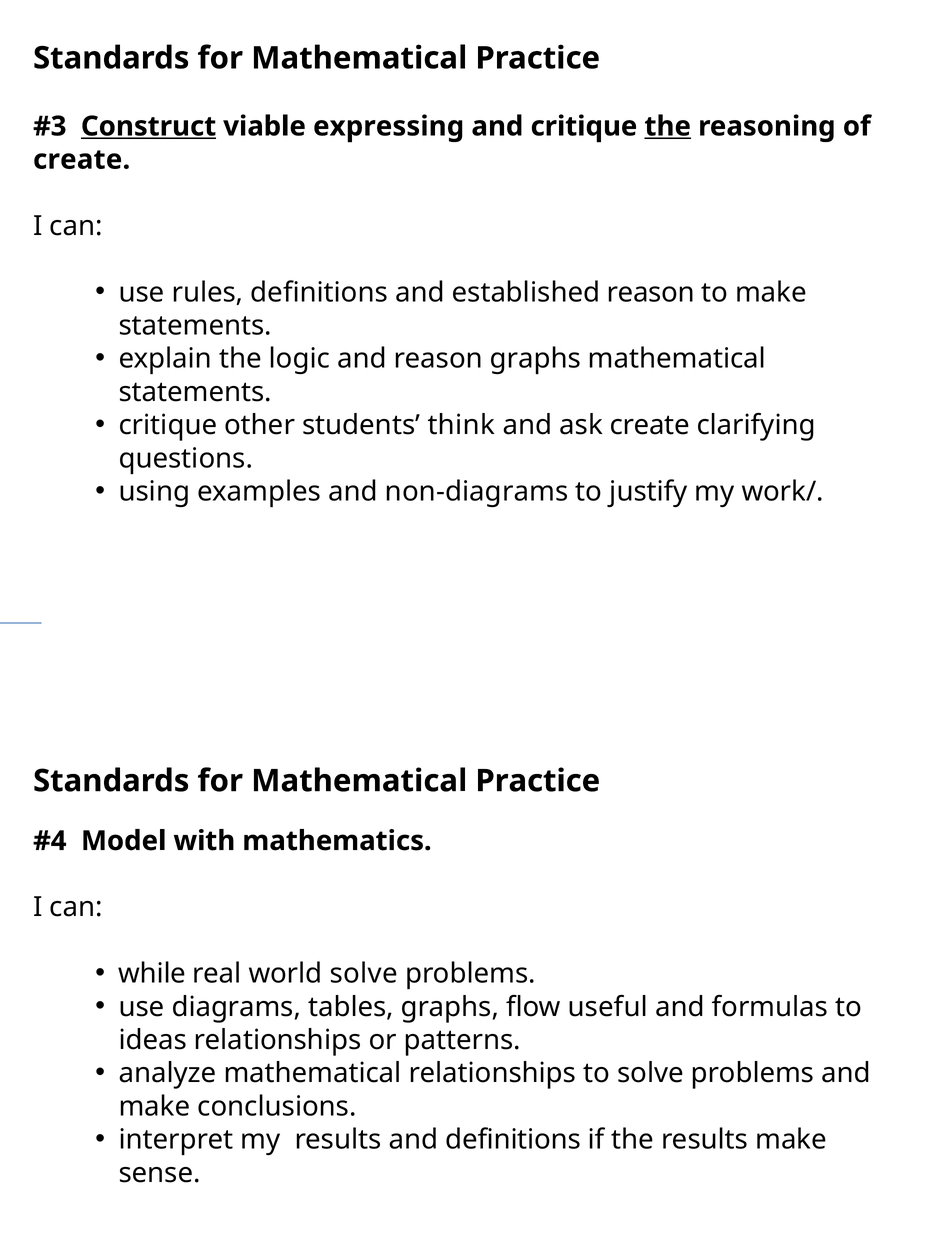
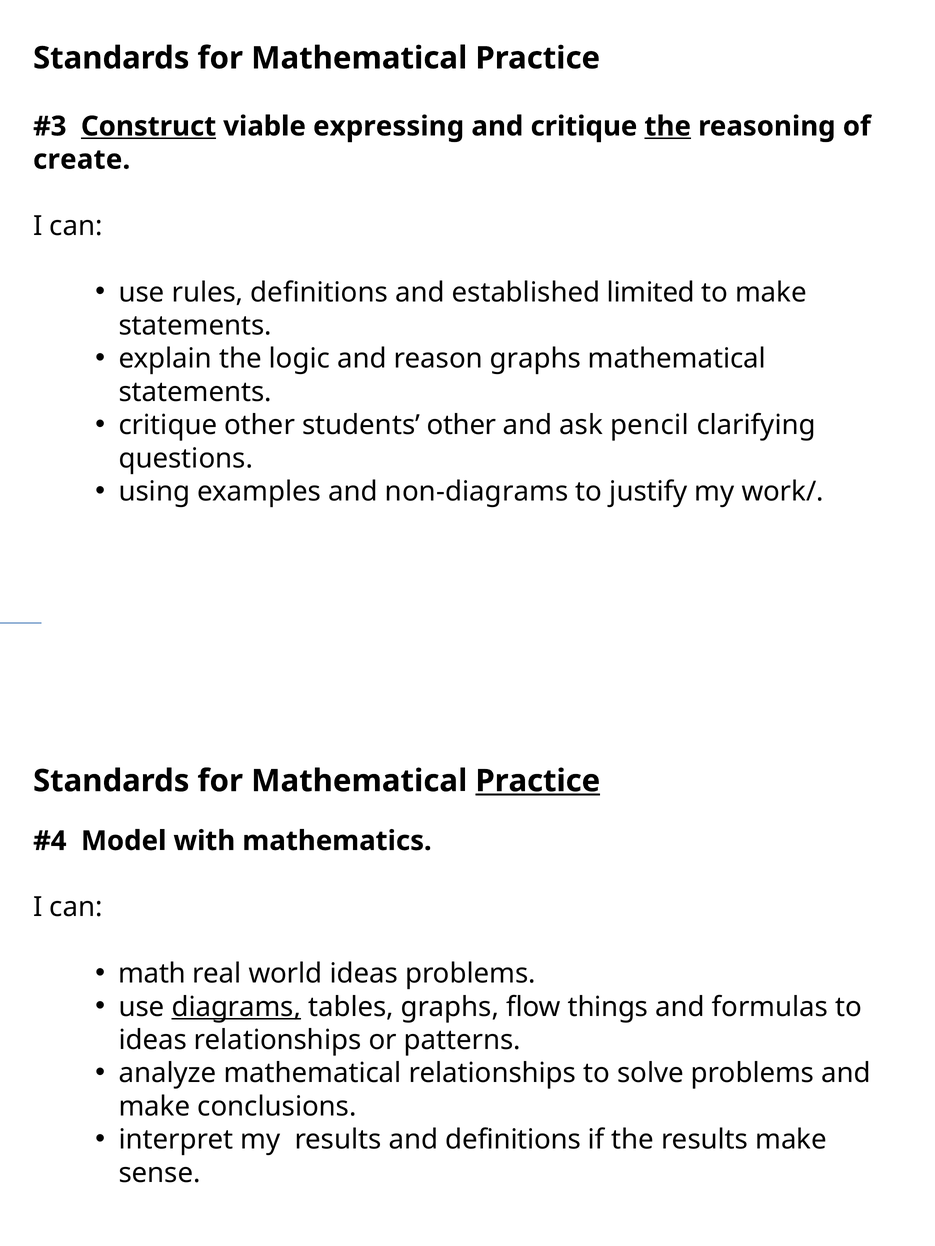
established reason: reason -> limited
students think: think -> other
ask create: create -> pencil
Practice at (538, 781) underline: none -> present
while: while -> math
world solve: solve -> ideas
diagrams underline: none -> present
useful: useful -> things
